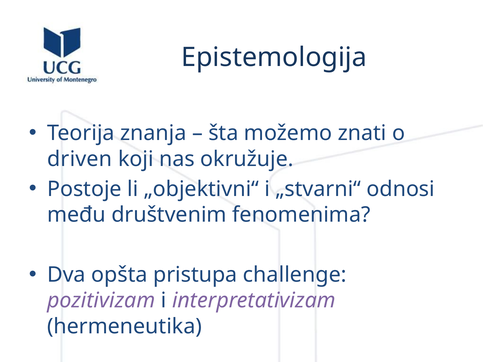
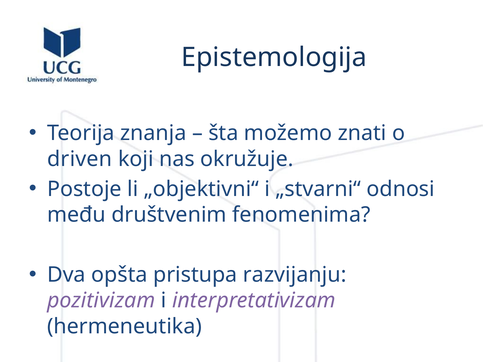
challenge: challenge -> razvijanju
